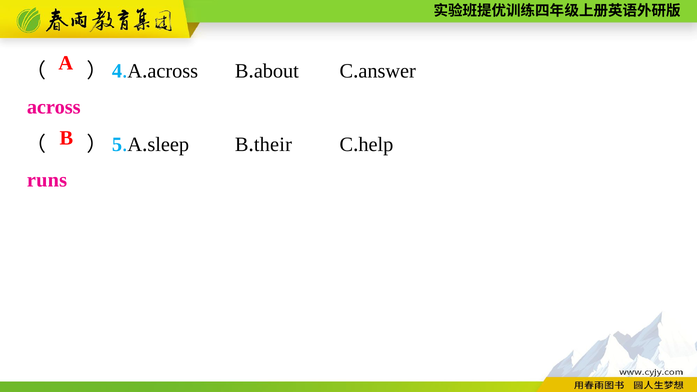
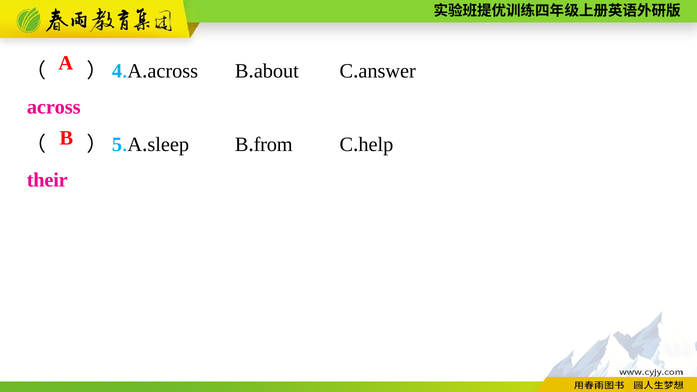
their: their -> from
runs: runs -> their
